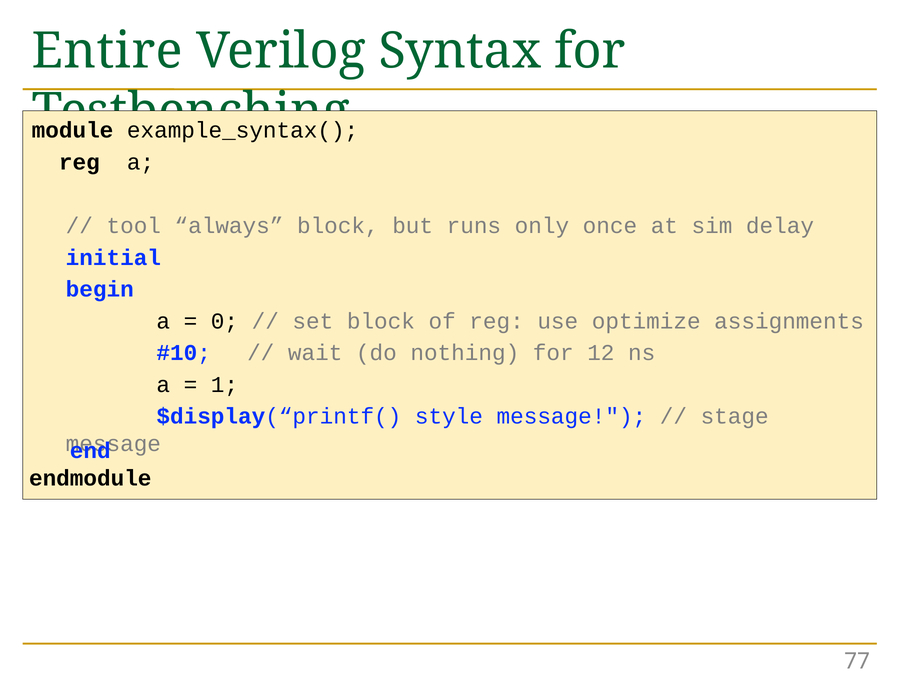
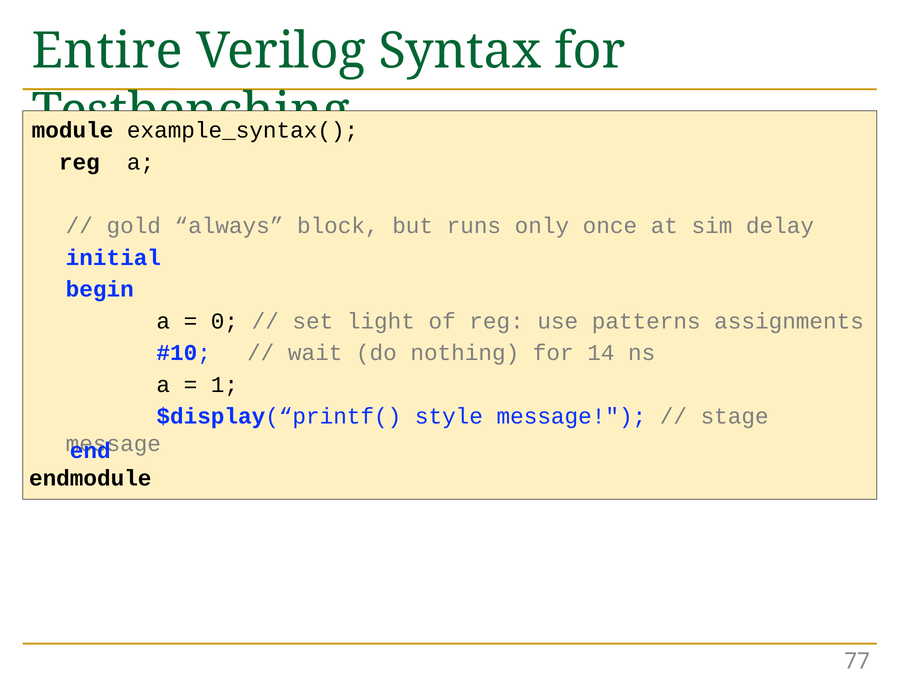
tool: tool -> gold
set block: block -> light
optimize: optimize -> patterns
12: 12 -> 14
